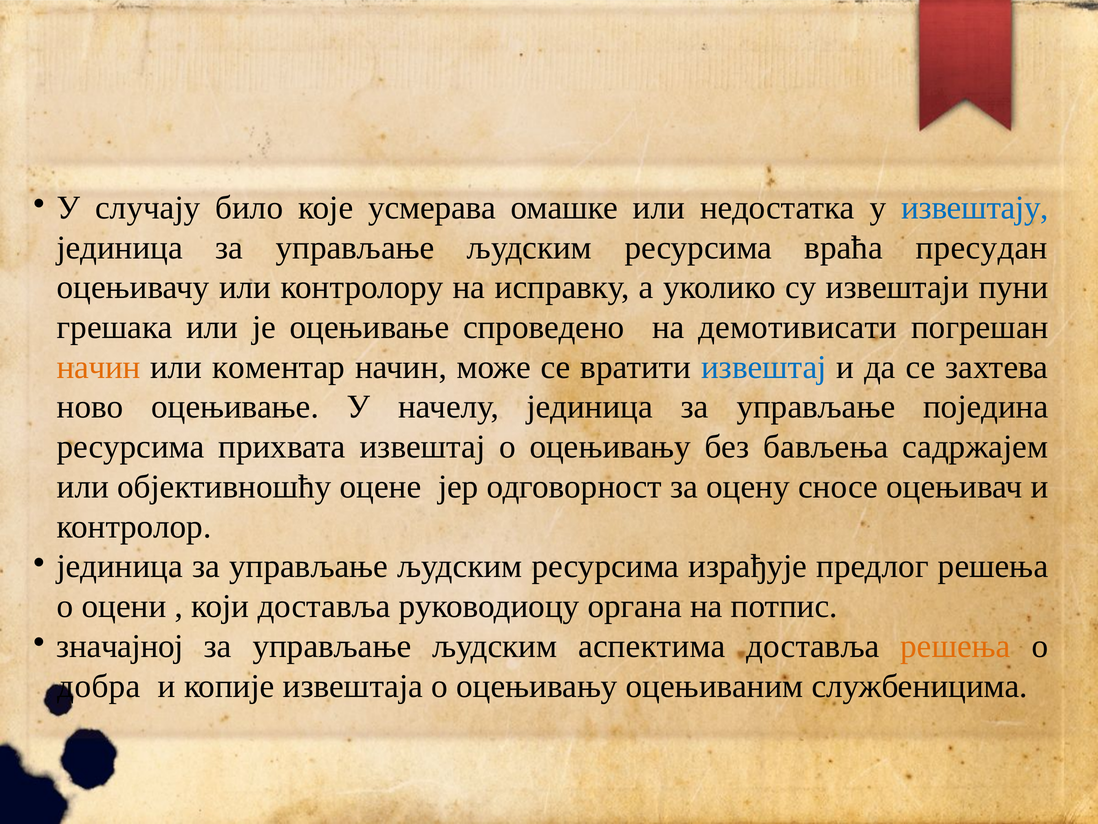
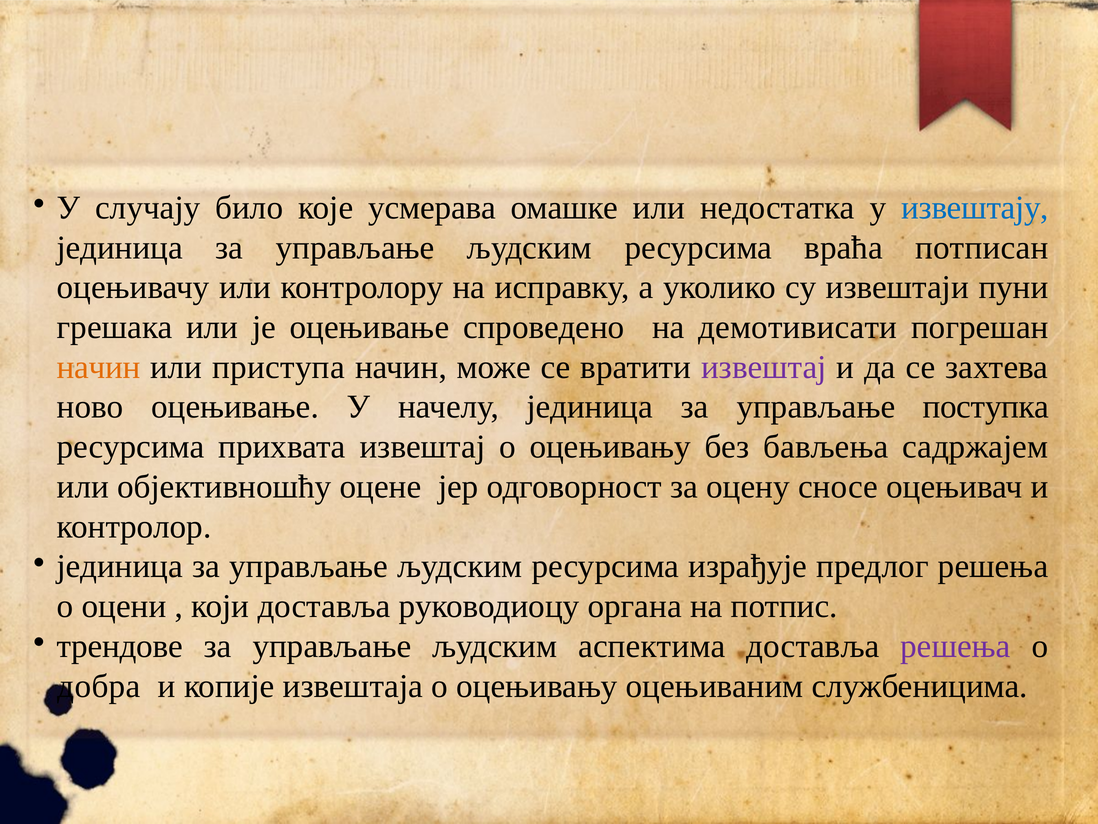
пресудан: пресудан -> потписан
коментар: коментар -> приступа
извештај at (764, 367) colour: blue -> purple
поједина: поједина -> поступка
значајној: значајној -> трендове
решења at (956, 646) colour: orange -> purple
